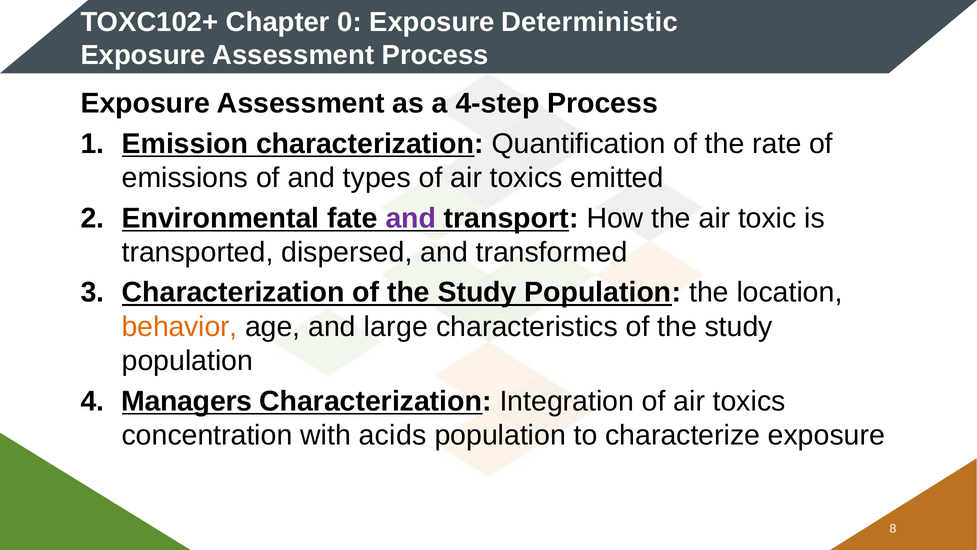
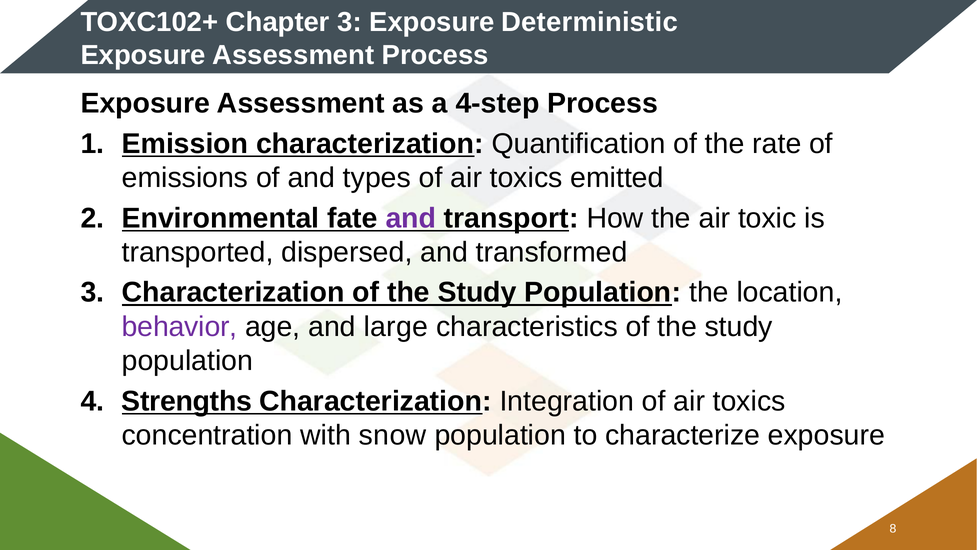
Chapter 0: 0 -> 3
behavior colour: orange -> purple
Managers: Managers -> Strengths
acids: acids -> snow
